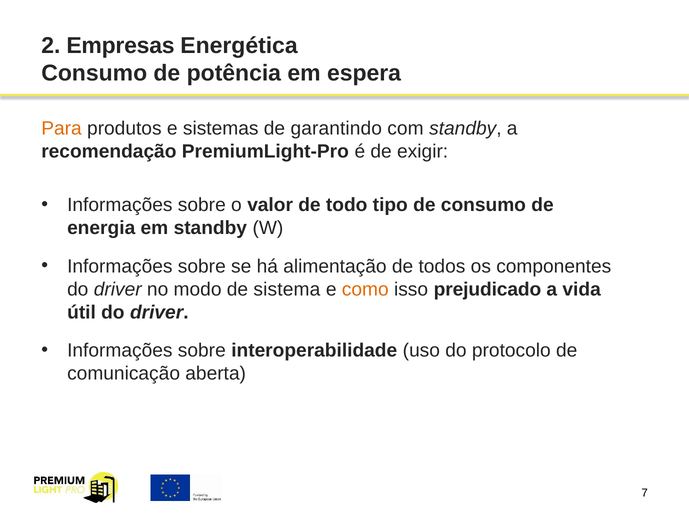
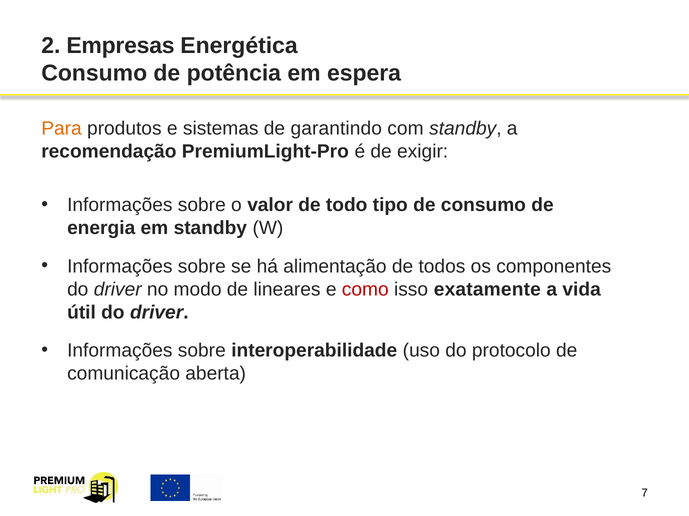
sistema: sistema -> lineares
como colour: orange -> red
prejudicado: prejudicado -> exatamente
